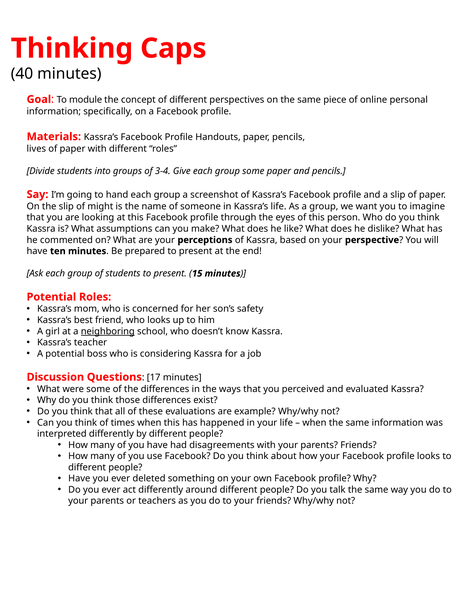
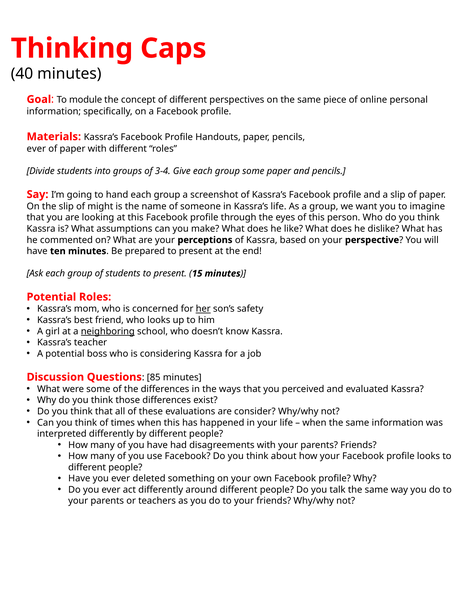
lives at (36, 149): lives -> ever
her underline: none -> present
17: 17 -> 85
example: example -> consider
